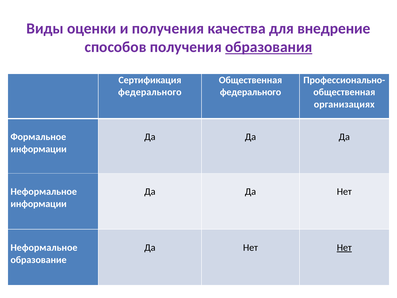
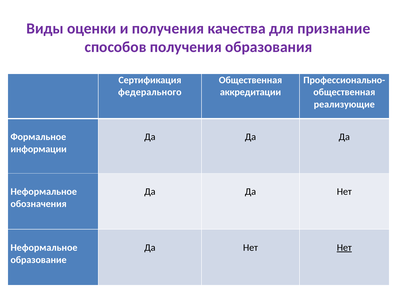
внедрение: внедрение -> признание
образования underline: present -> none
федерального at (251, 92): федерального -> аккредитации
организациях: организациях -> реализующие
информации at (39, 204): информации -> обозначения
